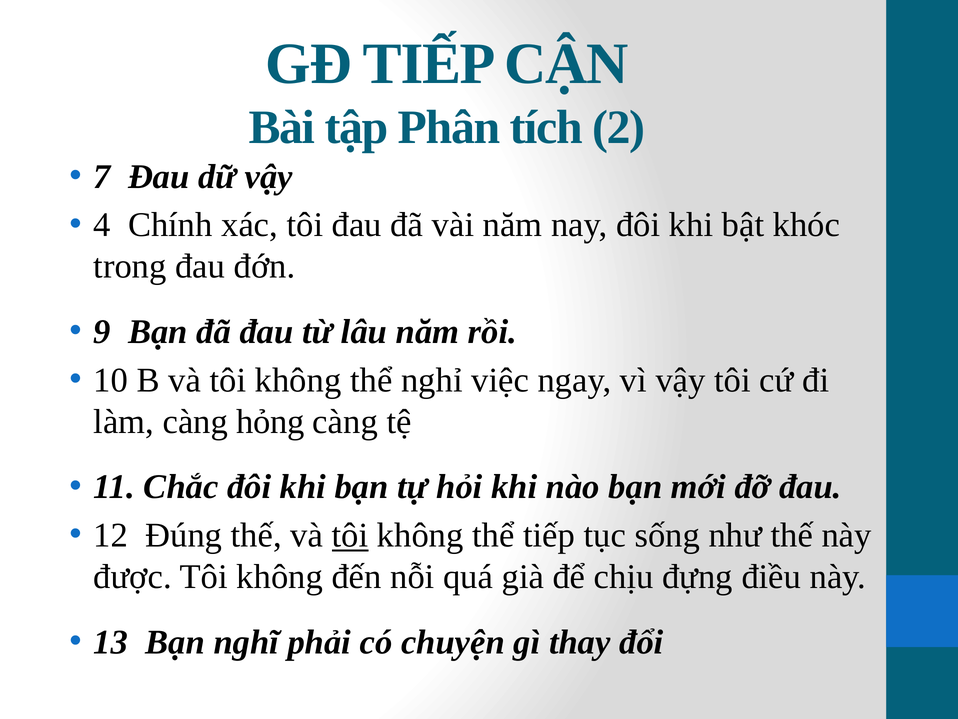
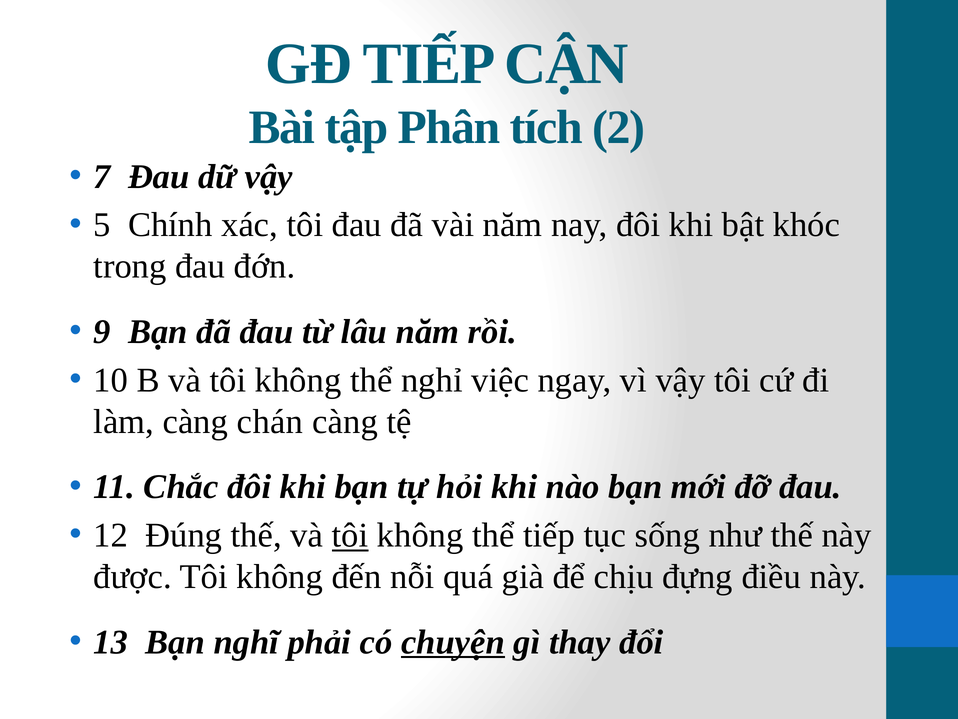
4: 4 -> 5
hỏng: hỏng -> chán
chuyện underline: none -> present
